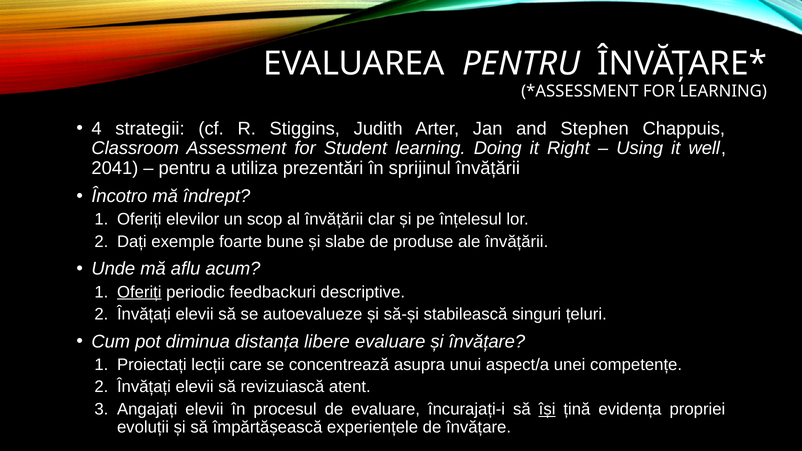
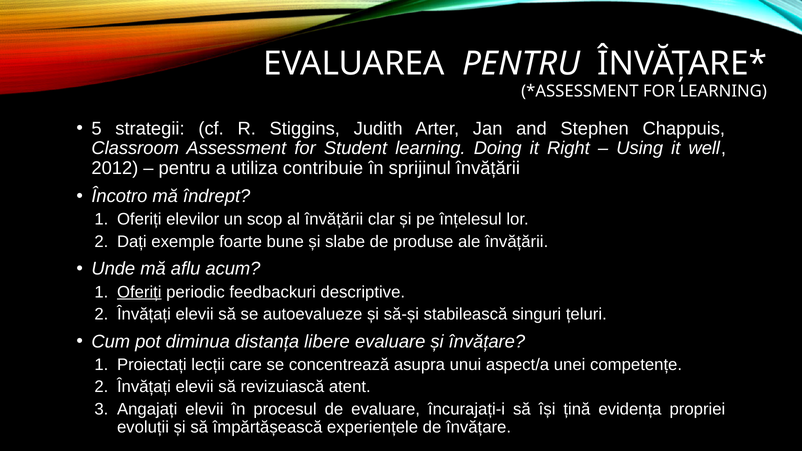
4: 4 -> 5
2041: 2041 -> 2012
prezentări: prezentări -> contribuie
își underline: present -> none
